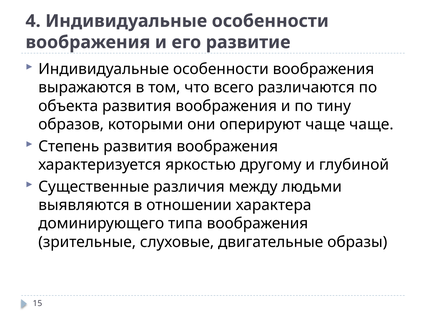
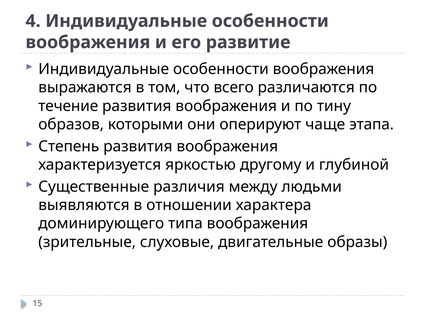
объекта: объекта -> течение
чаще чаще: чаще -> этапа
